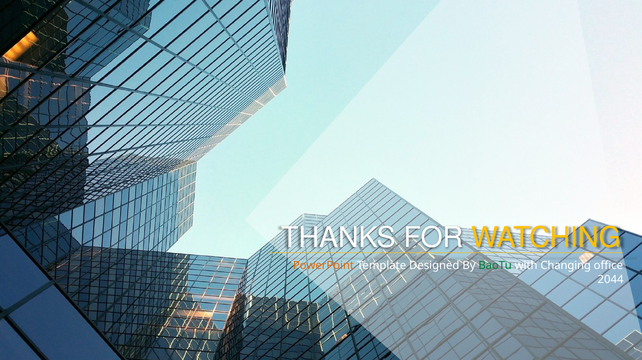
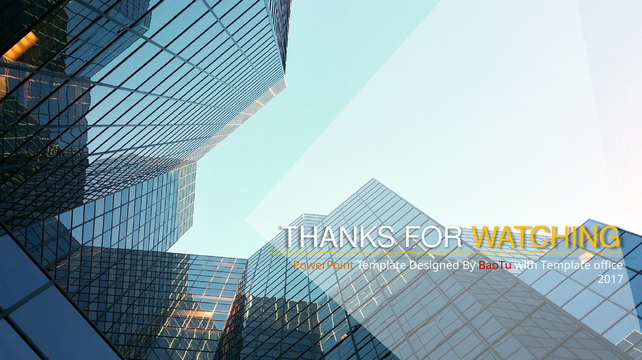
BaoTu colour: green -> red
with Changing: Changing -> Template
2044: 2044 -> 2017
